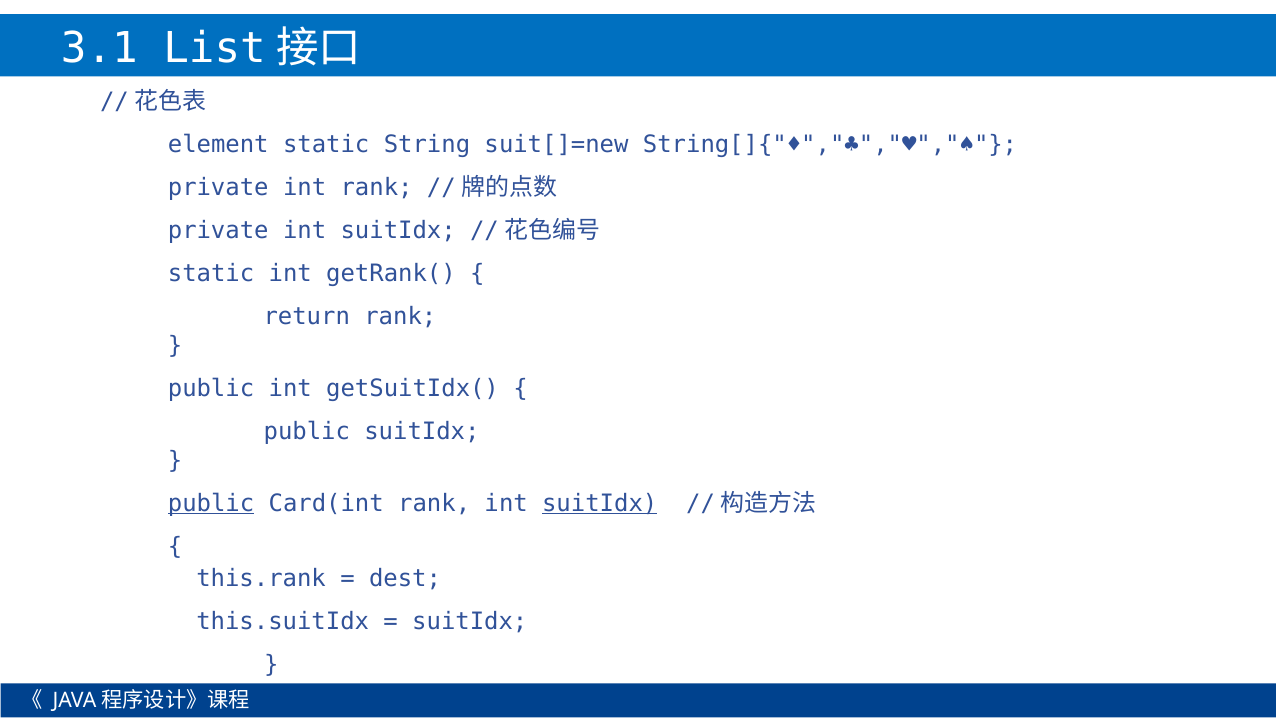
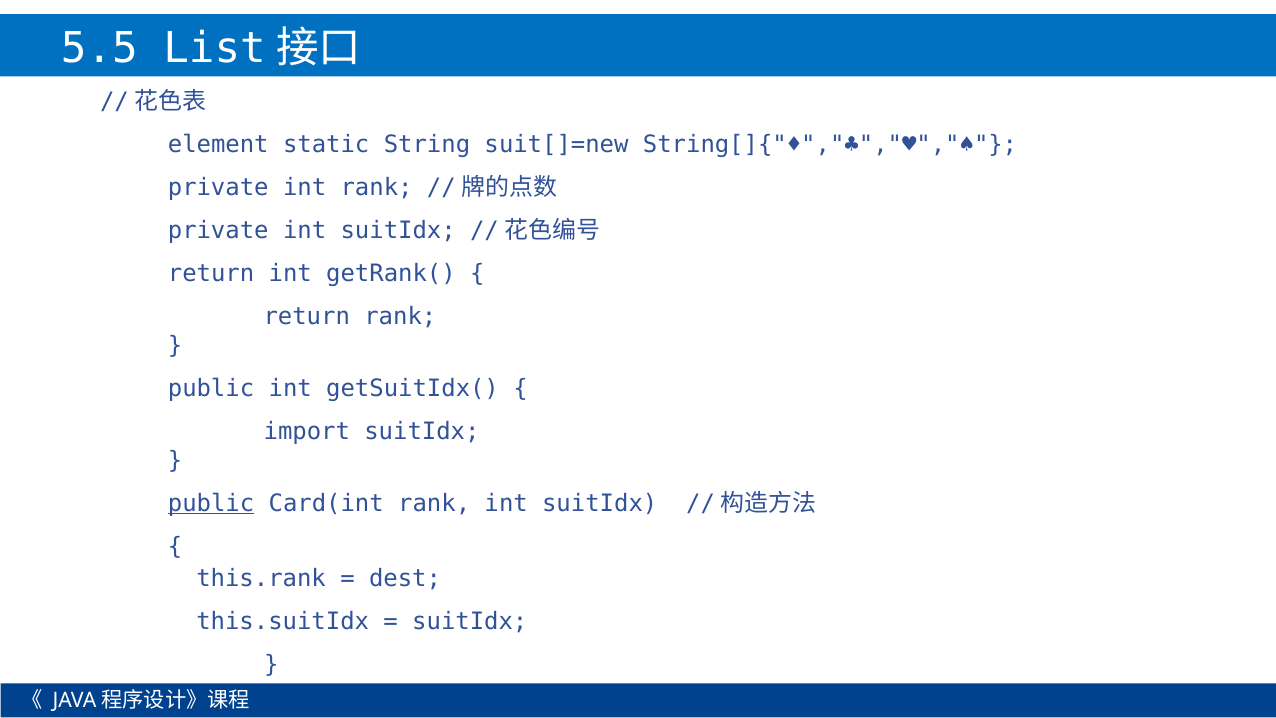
3.1: 3.1 -> 5.5
static at (211, 274): static -> return
public at (307, 432): public -> import
suitIdx at (600, 503) underline: present -> none
